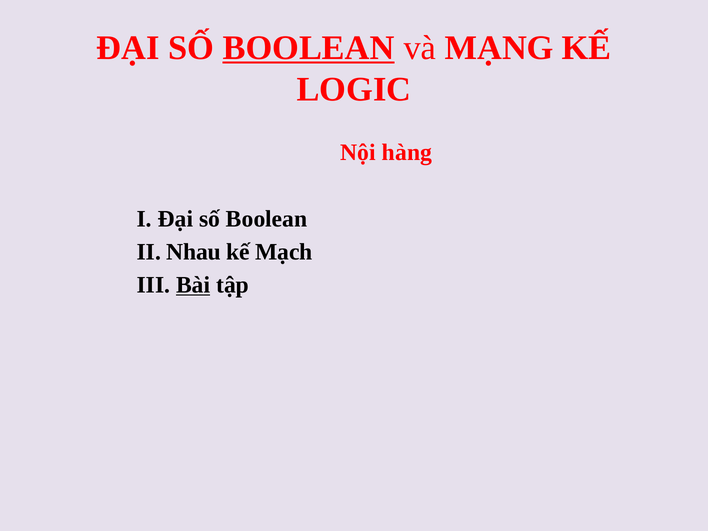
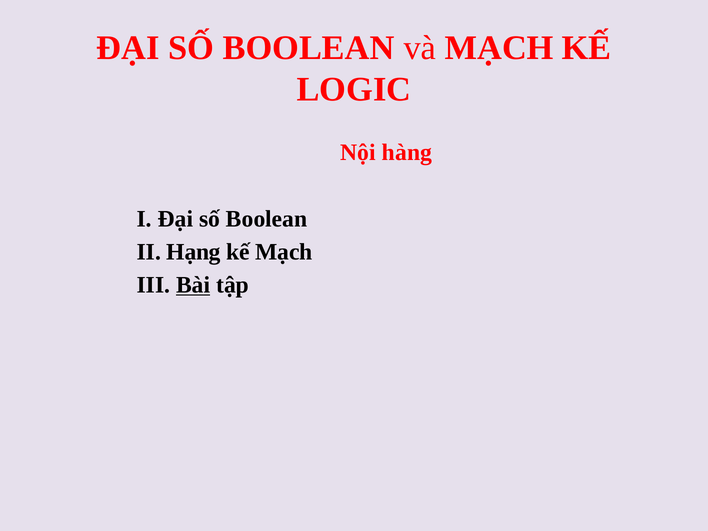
BOOLEAN at (309, 48) underline: present -> none
và MẠNG: MẠNG -> MẠCH
Nhau: Nhau -> Hạng
